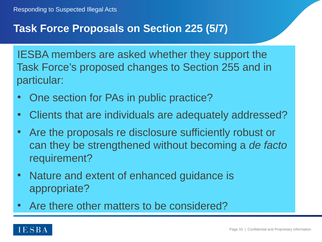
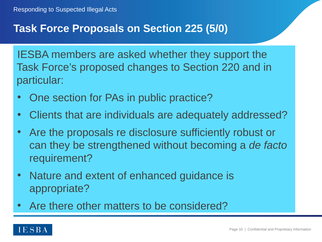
5/7: 5/7 -> 5/0
255: 255 -> 220
